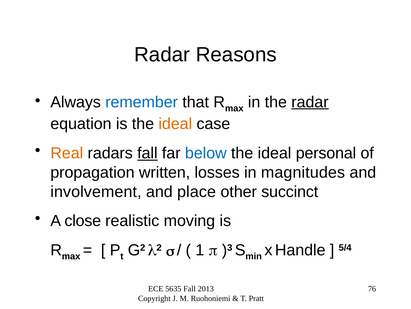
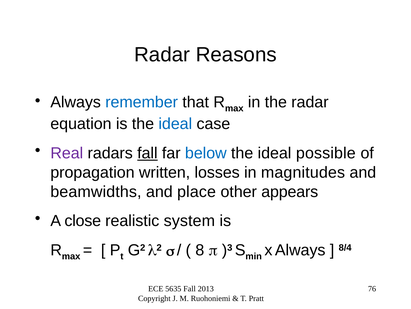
radar at (310, 102) underline: present -> none
ideal at (175, 124) colour: orange -> blue
Real colour: orange -> purple
personal: personal -> possible
involvement: involvement -> beamwidths
succinct: succinct -> appears
moving: moving -> system
1: 1 -> 8
x Handle: Handle -> Always
5/4: 5/4 -> 8/4
